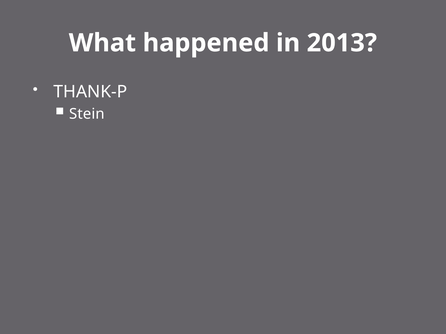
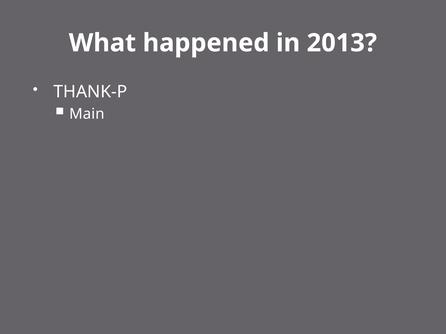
Stein: Stein -> Main
